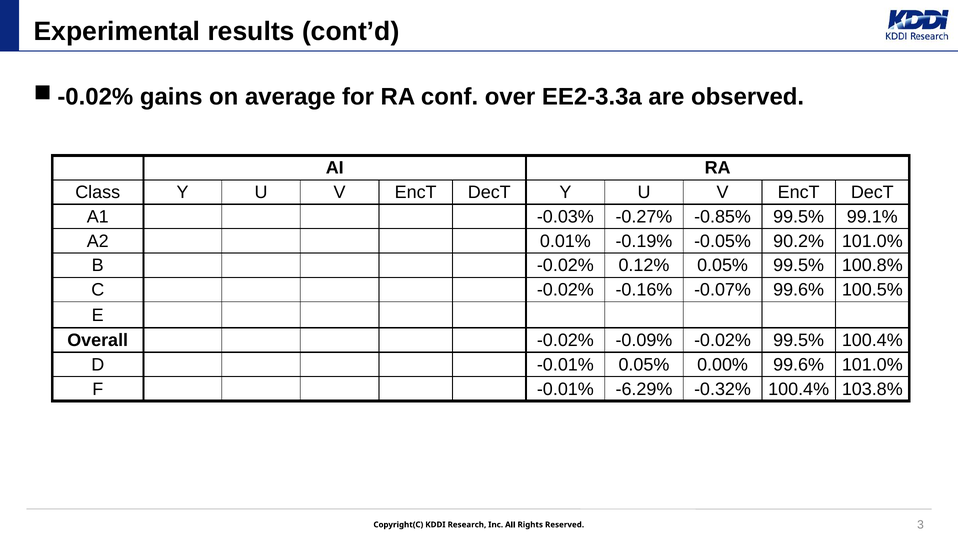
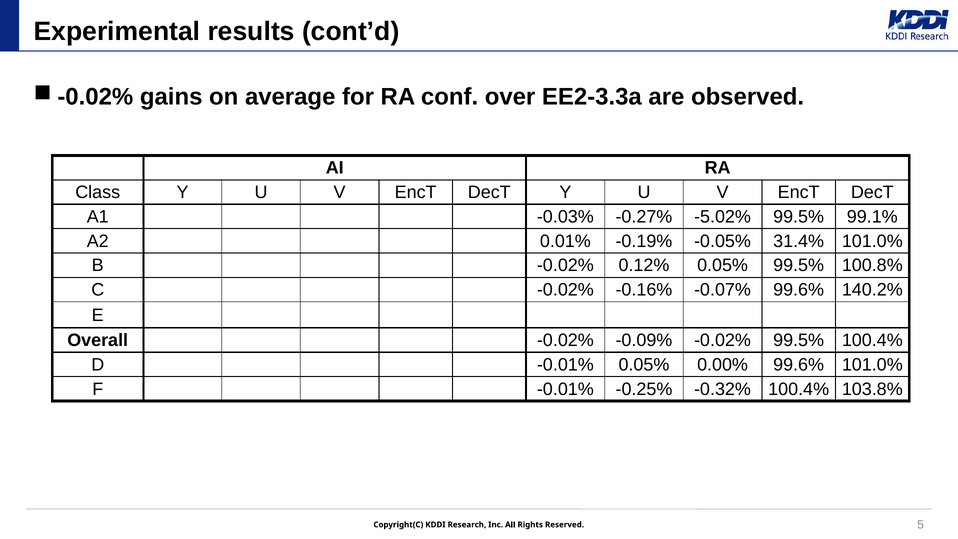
-0.85%: -0.85% -> -5.02%
90.2%: 90.2% -> 31.4%
100.5%: 100.5% -> 140.2%
-6.29%: -6.29% -> -0.25%
3: 3 -> 5
